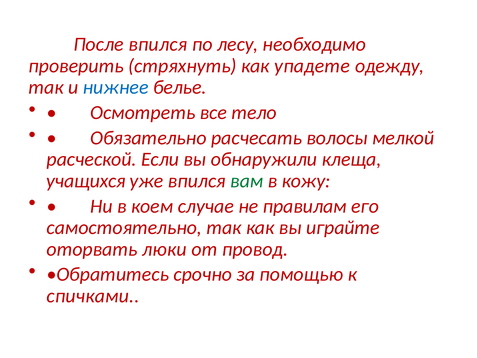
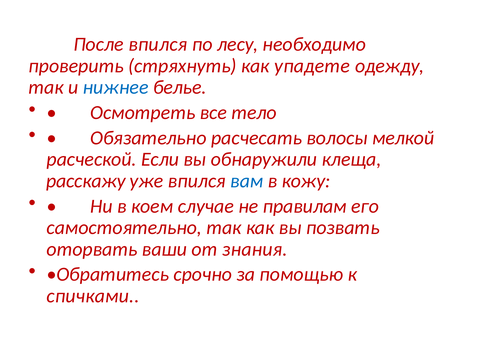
учащихся: учащихся -> расскажу
вам colour: green -> blue
играйте: играйте -> позвать
люки: люки -> ваши
провод: провод -> знания
